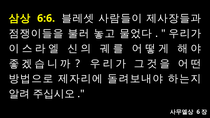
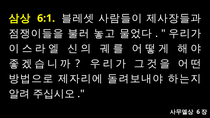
6:6: 6:6 -> 6:1
